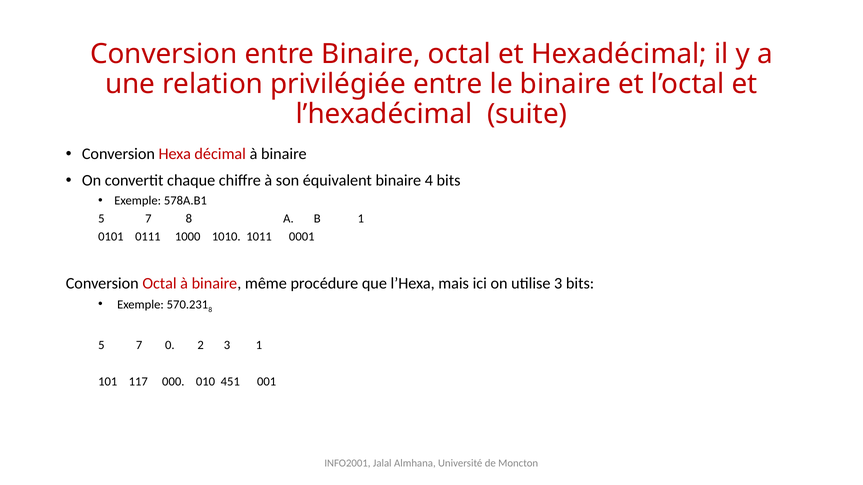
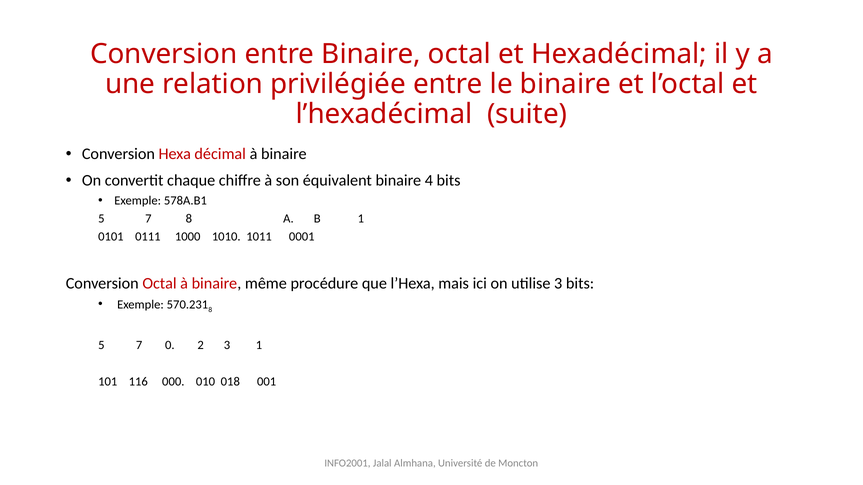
117: 117 -> 116
451: 451 -> 018
